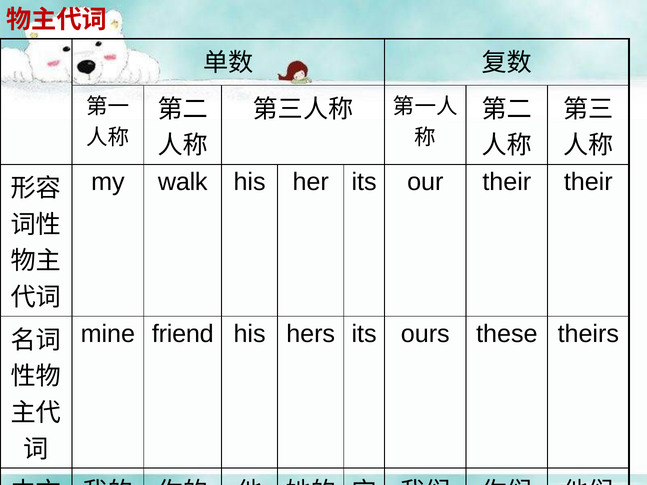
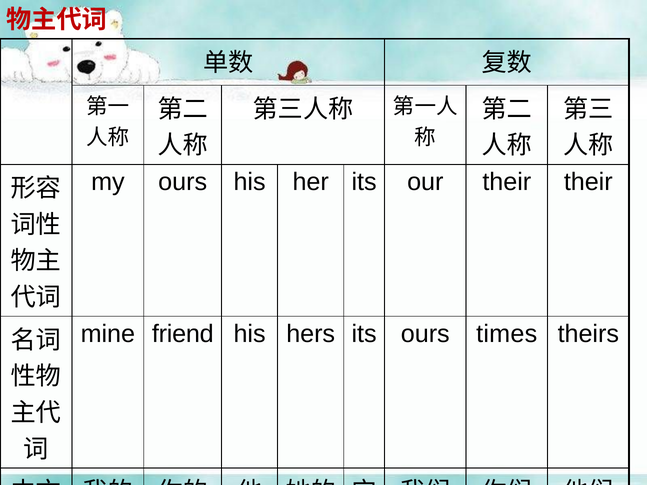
my walk: walk -> ours
these: these -> times
